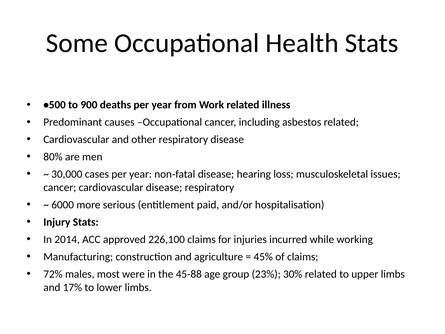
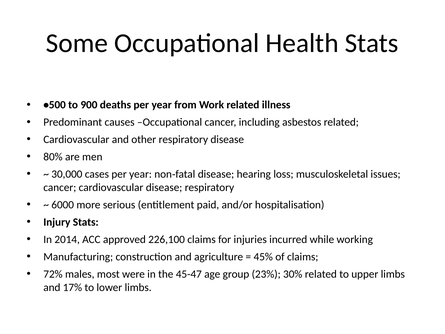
45-88: 45-88 -> 45-47
